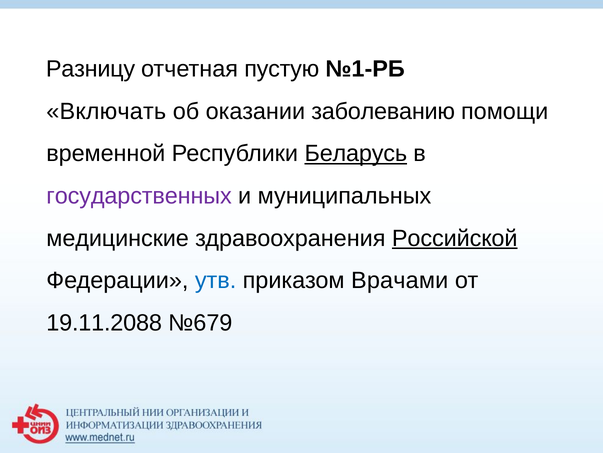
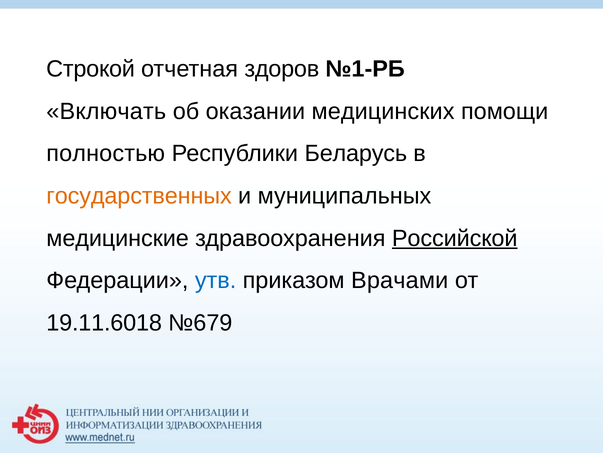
Разницу: Разницу -> Строкой
пустую: пустую -> здоров
заболеванию: заболеванию -> медицинских
временной: временной -> полностью
Беларусь underline: present -> none
государственных colour: purple -> orange
19.11.2088: 19.11.2088 -> 19.11.6018
